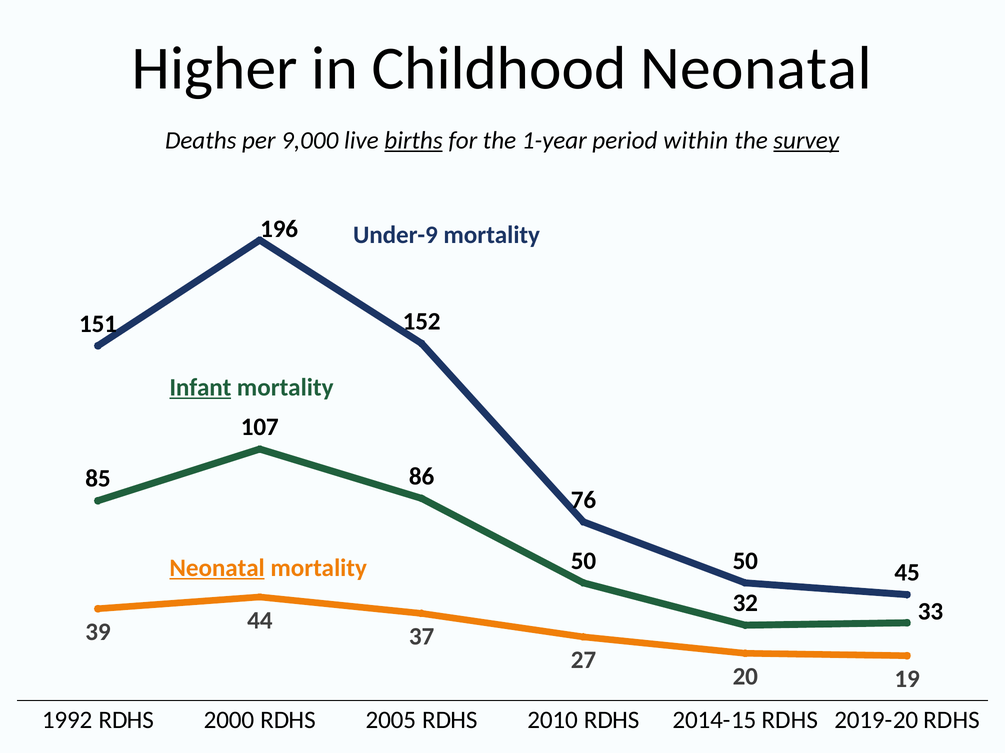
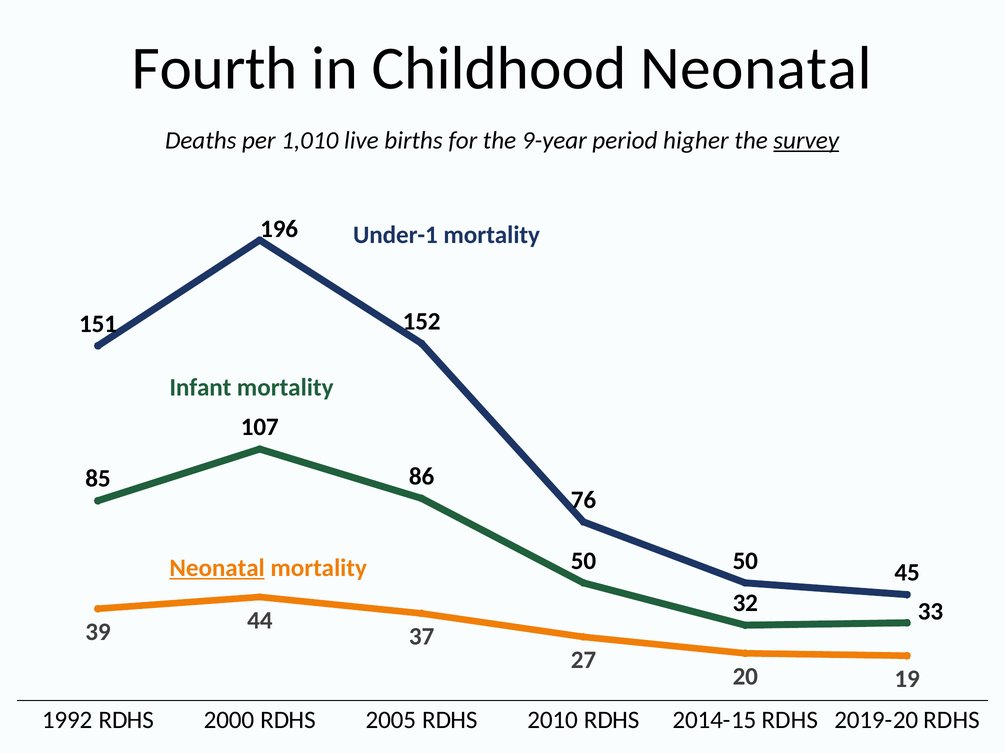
Higher: Higher -> Fourth
9,000: 9,000 -> 1,010
births underline: present -> none
1-year: 1-year -> 9-year
within: within -> higher
Under-9: Under-9 -> Under-1
Infant underline: present -> none
